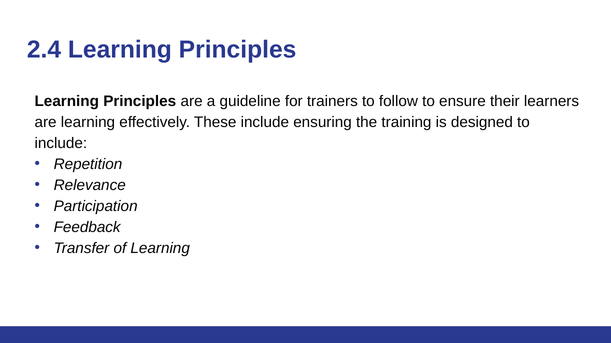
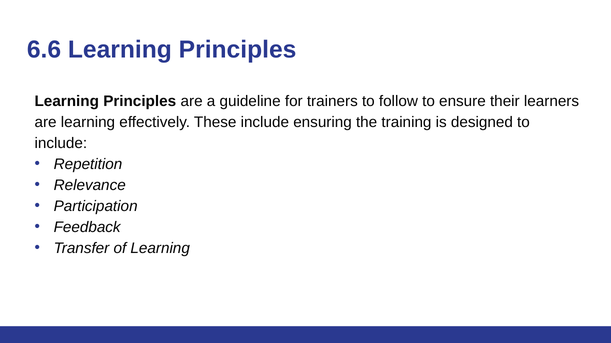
2.4: 2.4 -> 6.6
